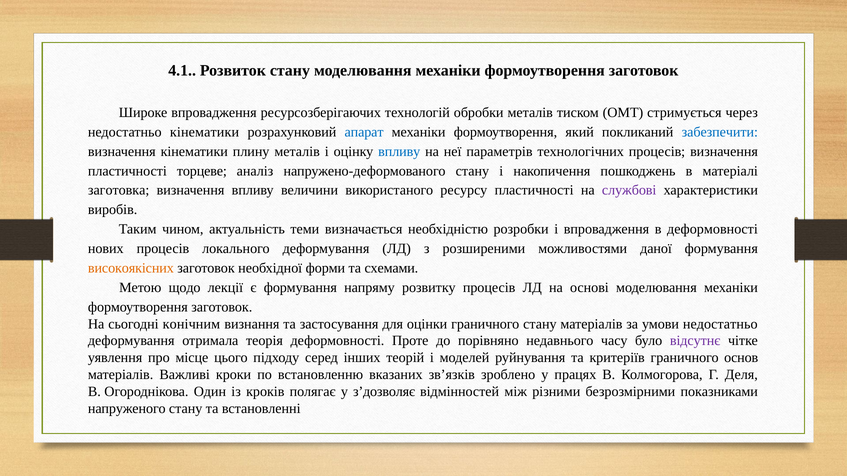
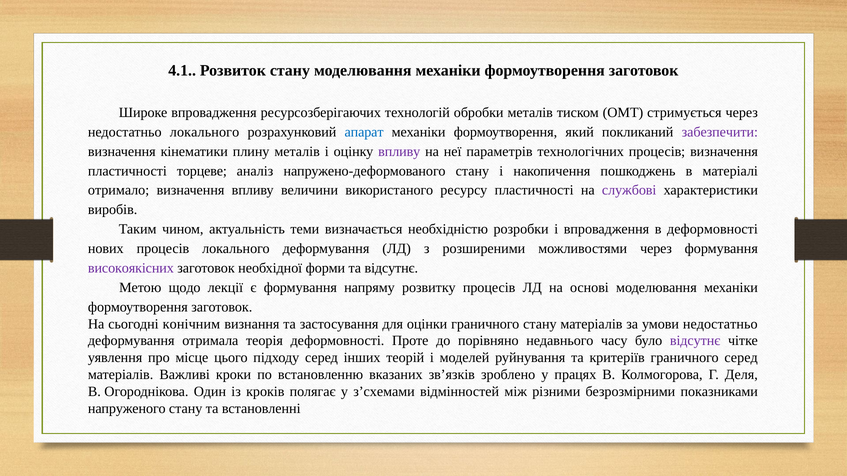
недостатньо кінематики: кінематики -> локального
забезпечити colour: blue -> purple
впливу at (399, 152) colour: blue -> purple
заготовка: заготовка -> отримало
можливостями даної: даної -> через
високоякісних colour: orange -> purple
та схемами: схемами -> відсутнє
граничного основ: основ -> серед
з’дозволяє: з’дозволяє -> з’схемами
